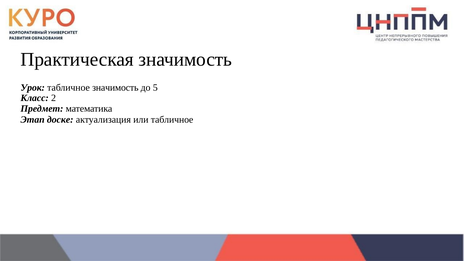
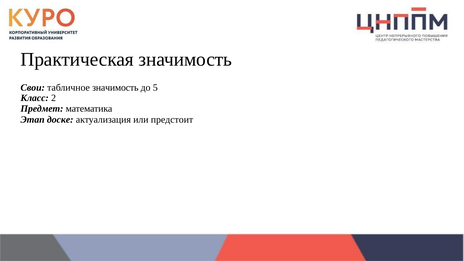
Урок: Урок -> Свои
или табличное: табличное -> предстоит
